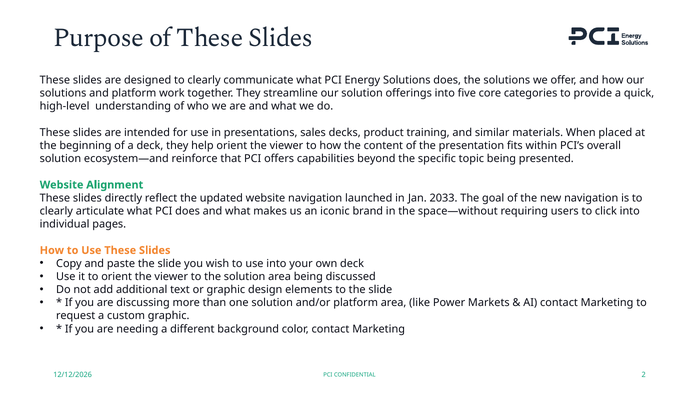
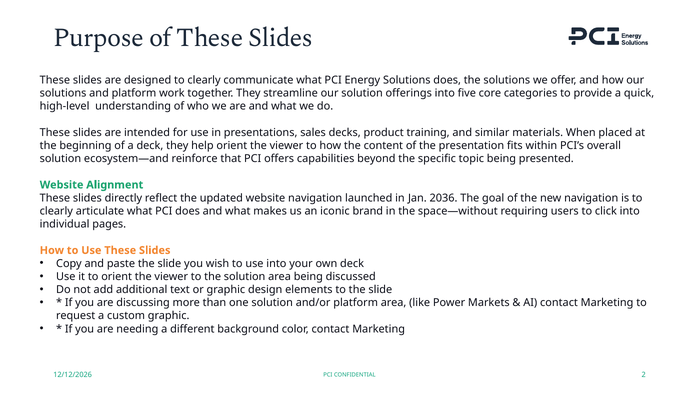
2033: 2033 -> 2036
